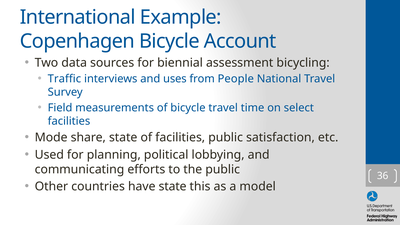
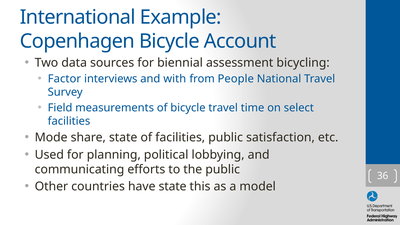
Traffic: Traffic -> Factor
uses: uses -> with
